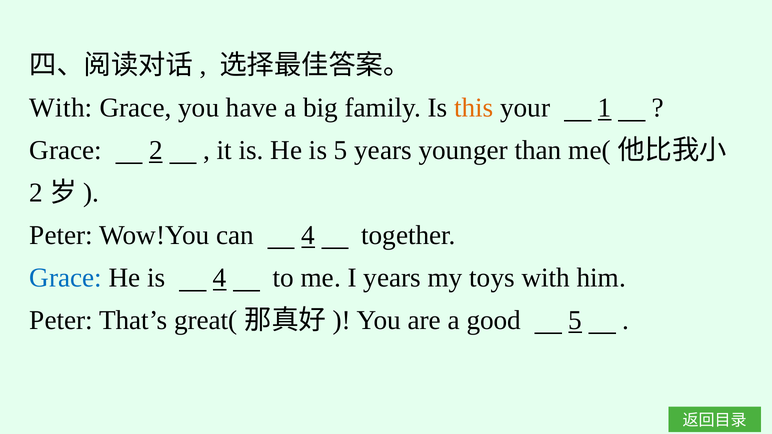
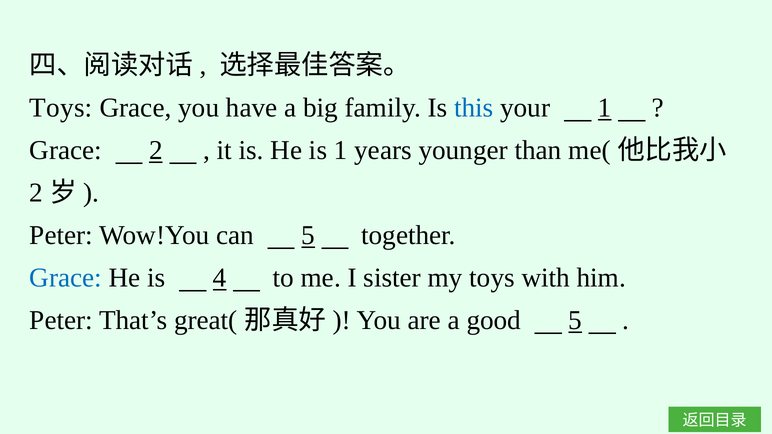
With at (61, 108): With -> Toys
this colour: orange -> blue
is 5: 5 -> 1
can 4: 4 -> 5
I years: years -> sister
